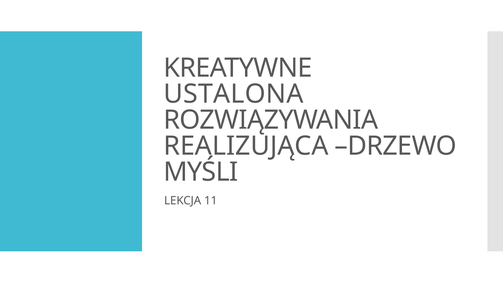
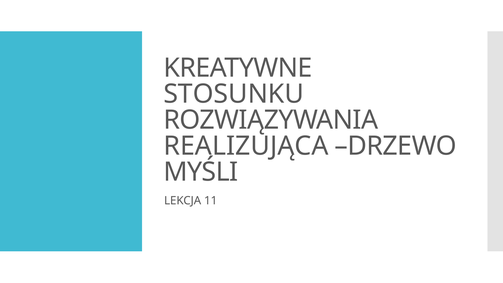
USTALONA: USTALONA -> STOSUNKU
